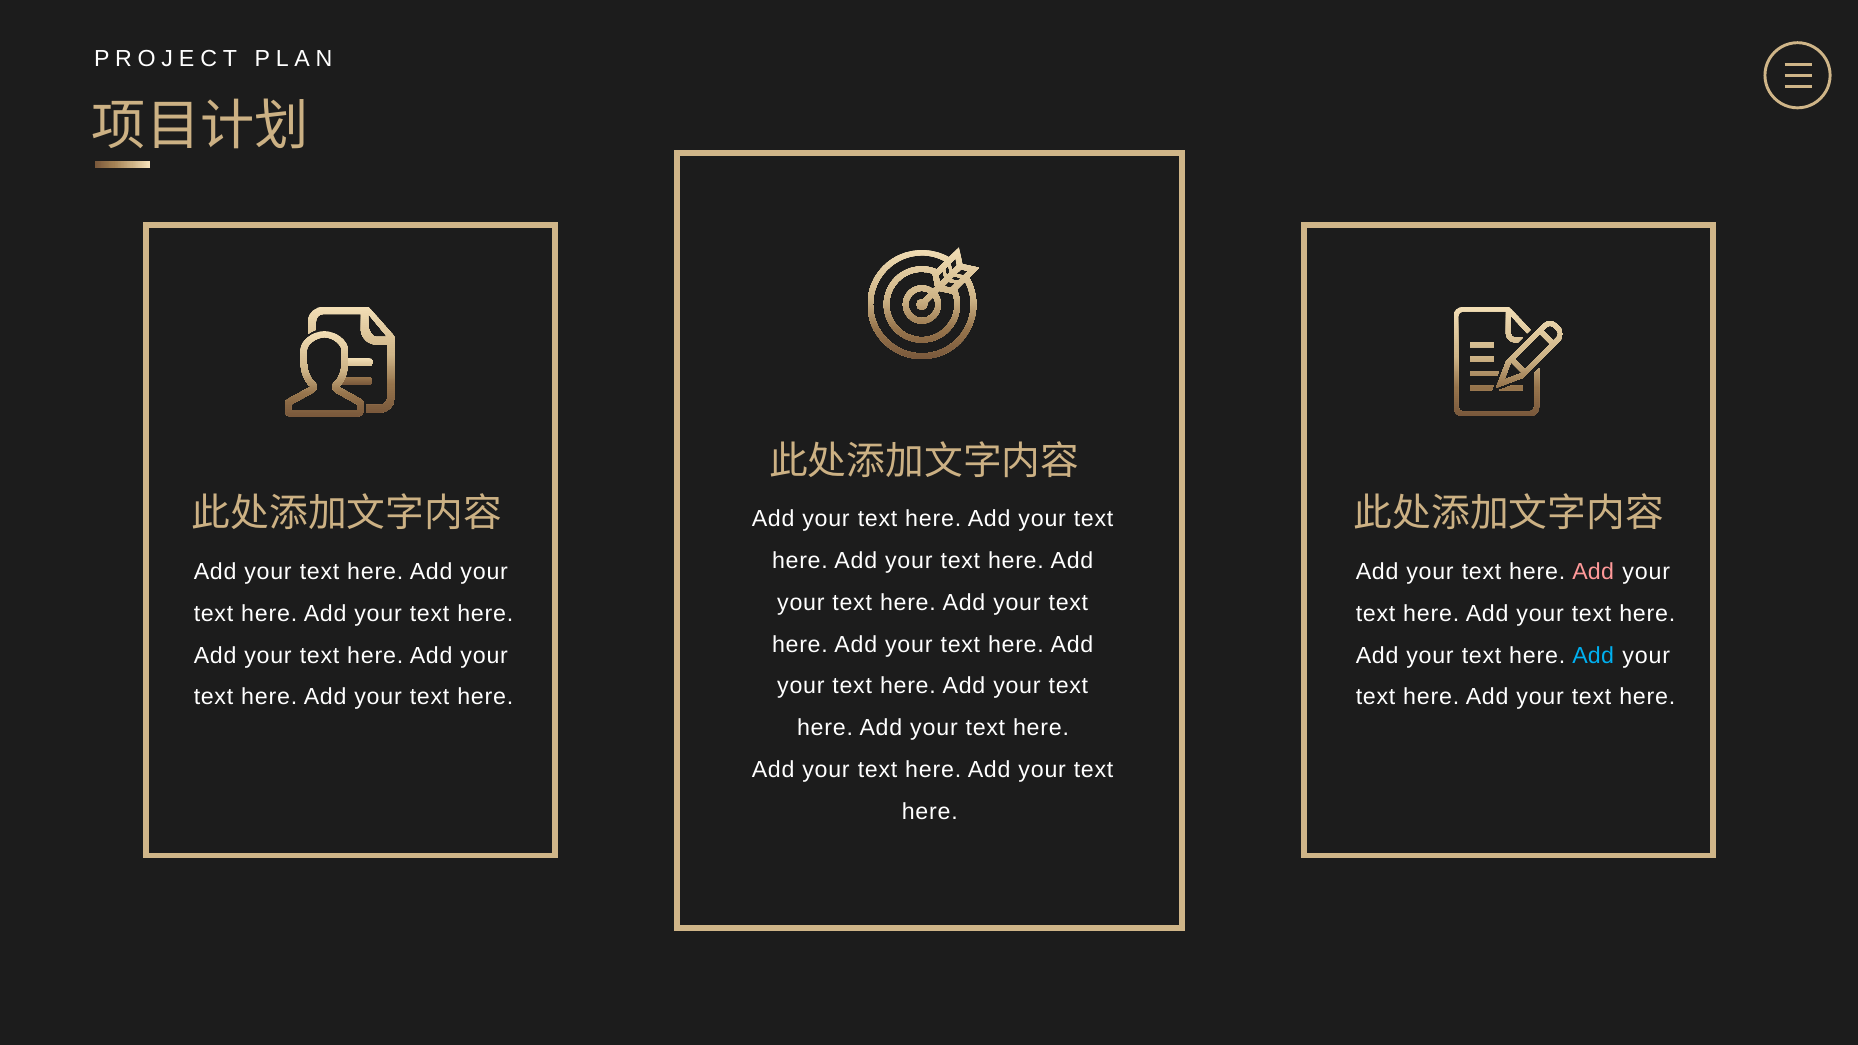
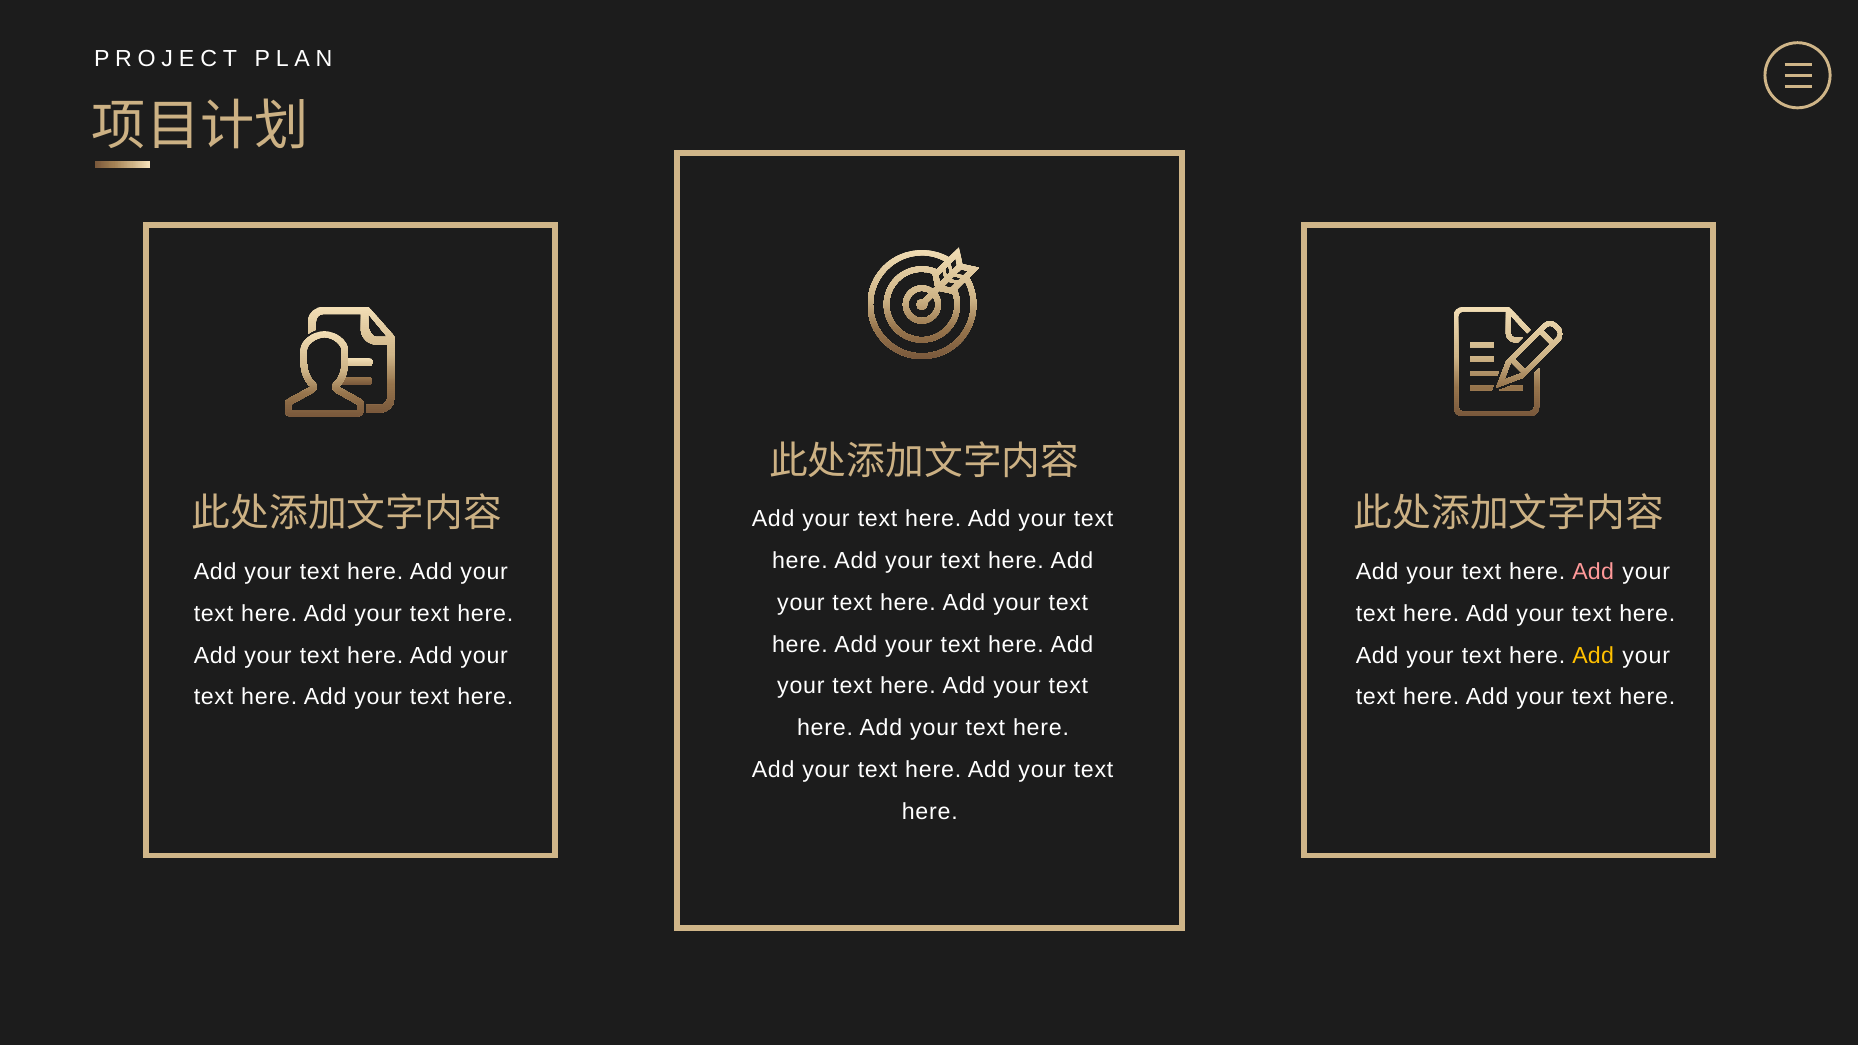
Add at (1593, 656) colour: light blue -> yellow
